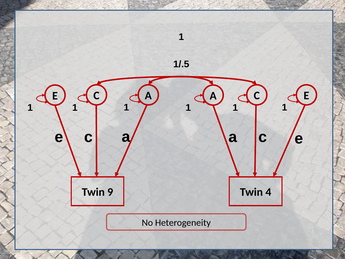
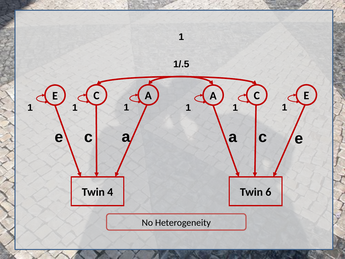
9: 9 -> 4
4: 4 -> 6
